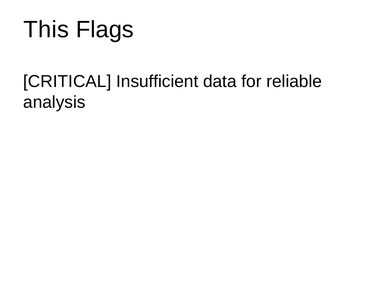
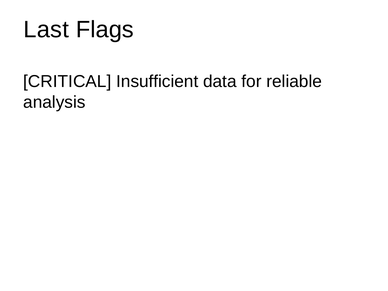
This: This -> Last
